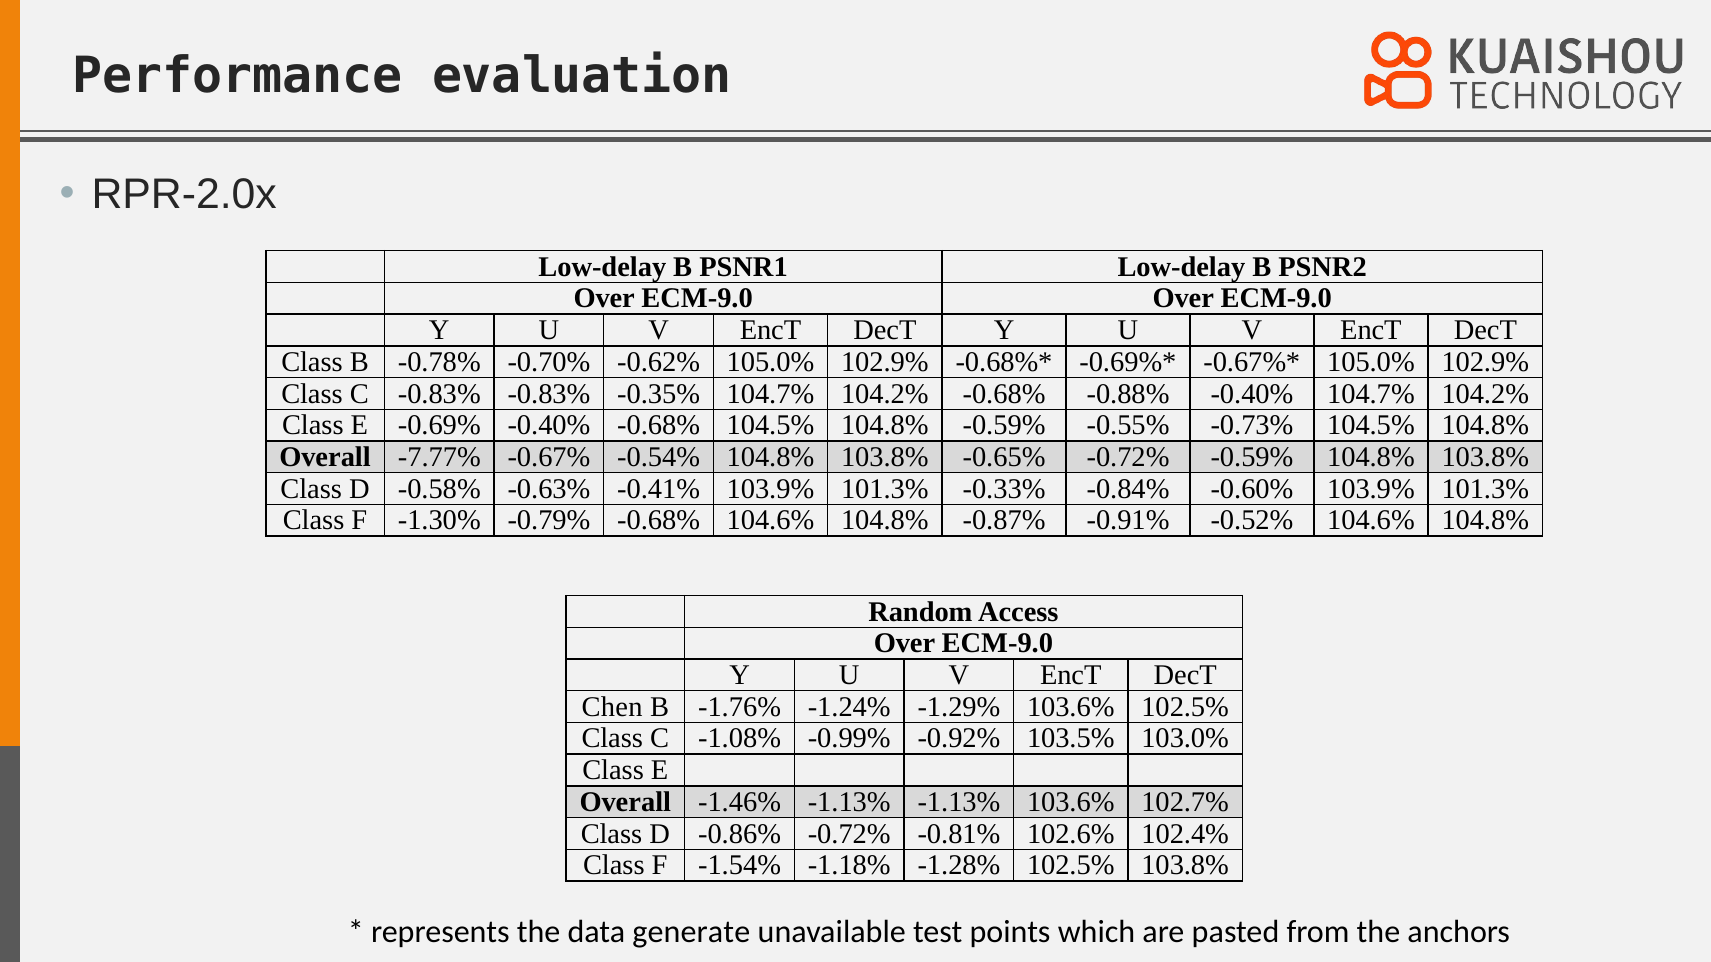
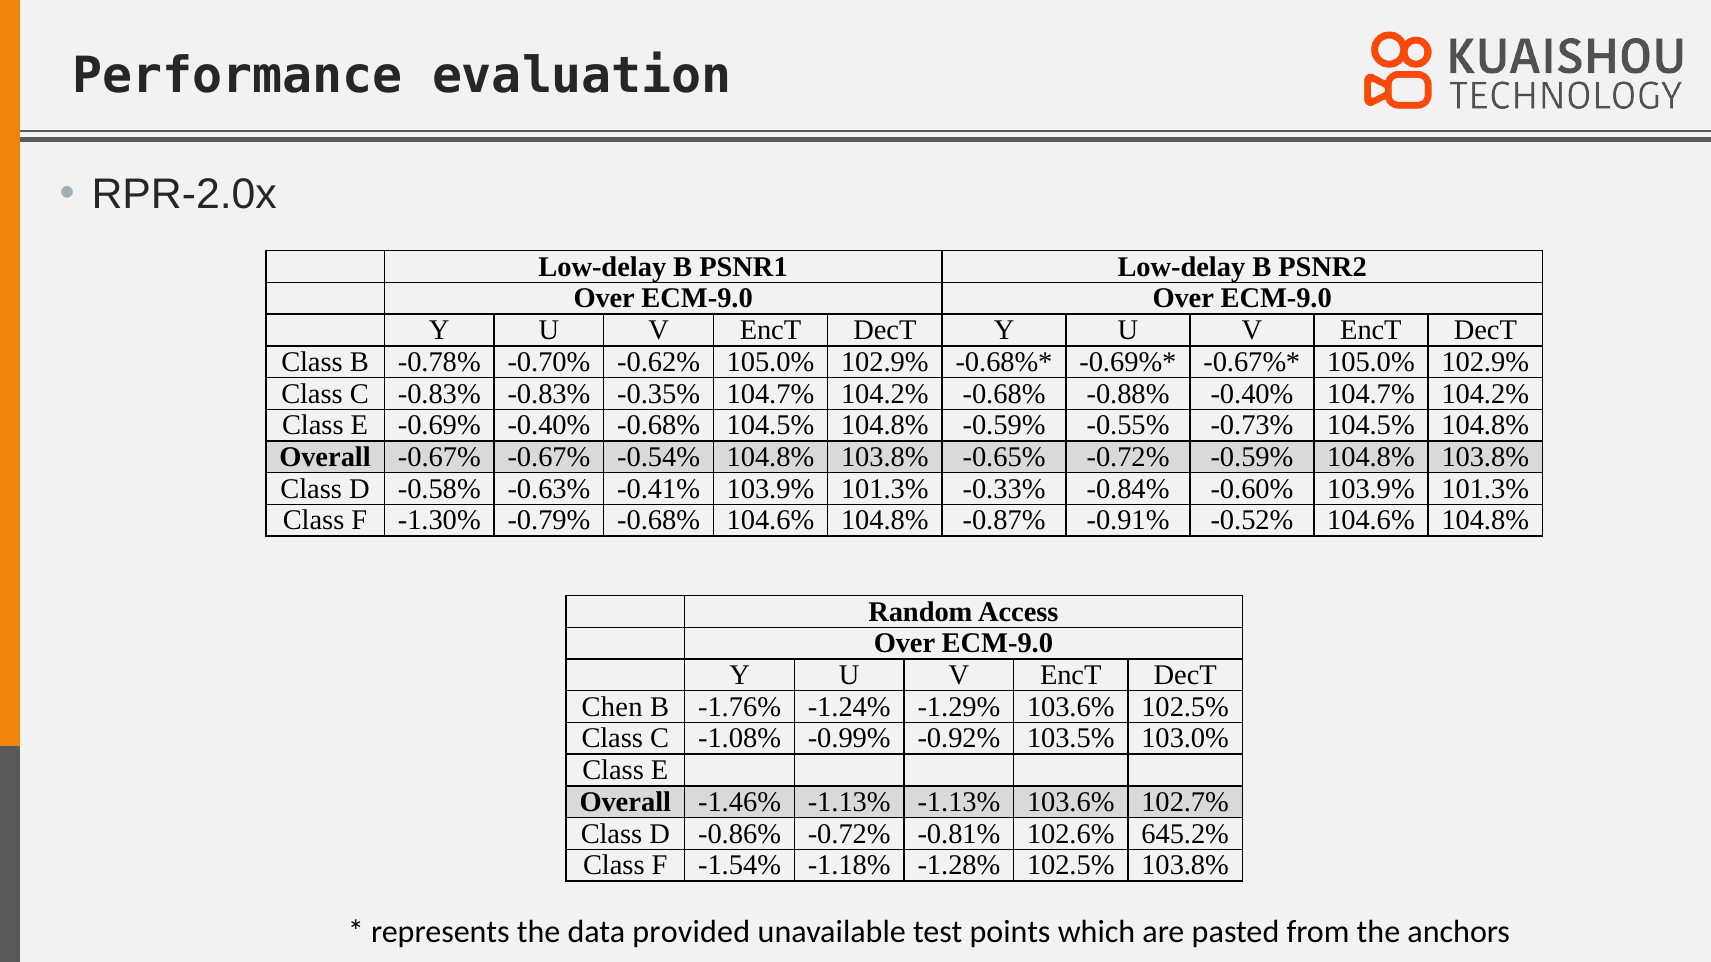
Overall -7.77%: -7.77% -> -0.67%
102.4%: 102.4% -> 645.2%
generate: generate -> provided
